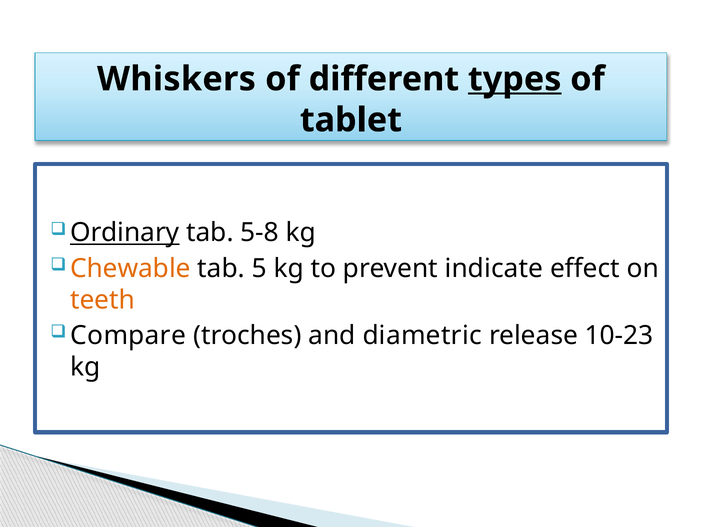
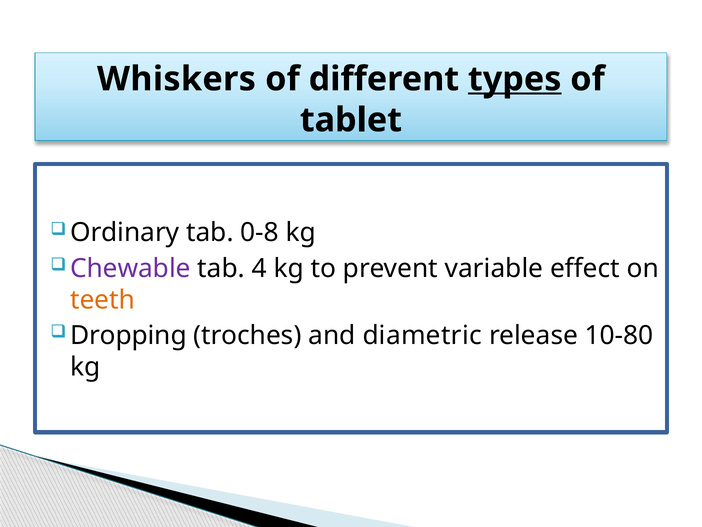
Ordinary underline: present -> none
5-8: 5-8 -> 0-8
Chewable colour: orange -> purple
5: 5 -> 4
indicate: indicate -> variable
Compare: Compare -> Dropping
10-23: 10-23 -> 10-80
